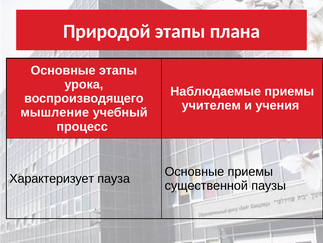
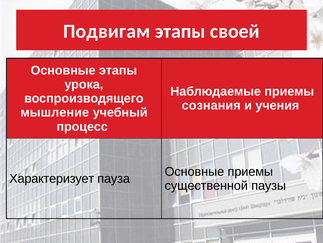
Природой: Природой -> Подвигам
плана: плана -> своей
учителем: учителем -> сознания
